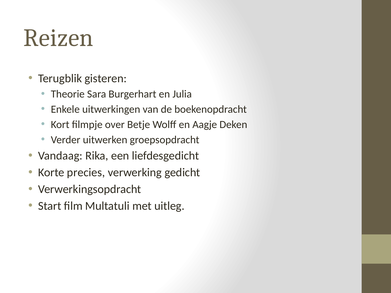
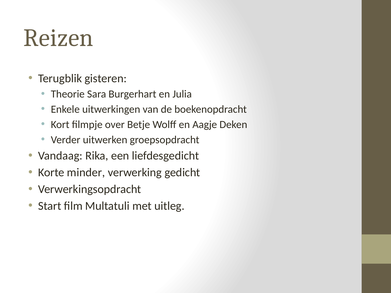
precies: precies -> minder
